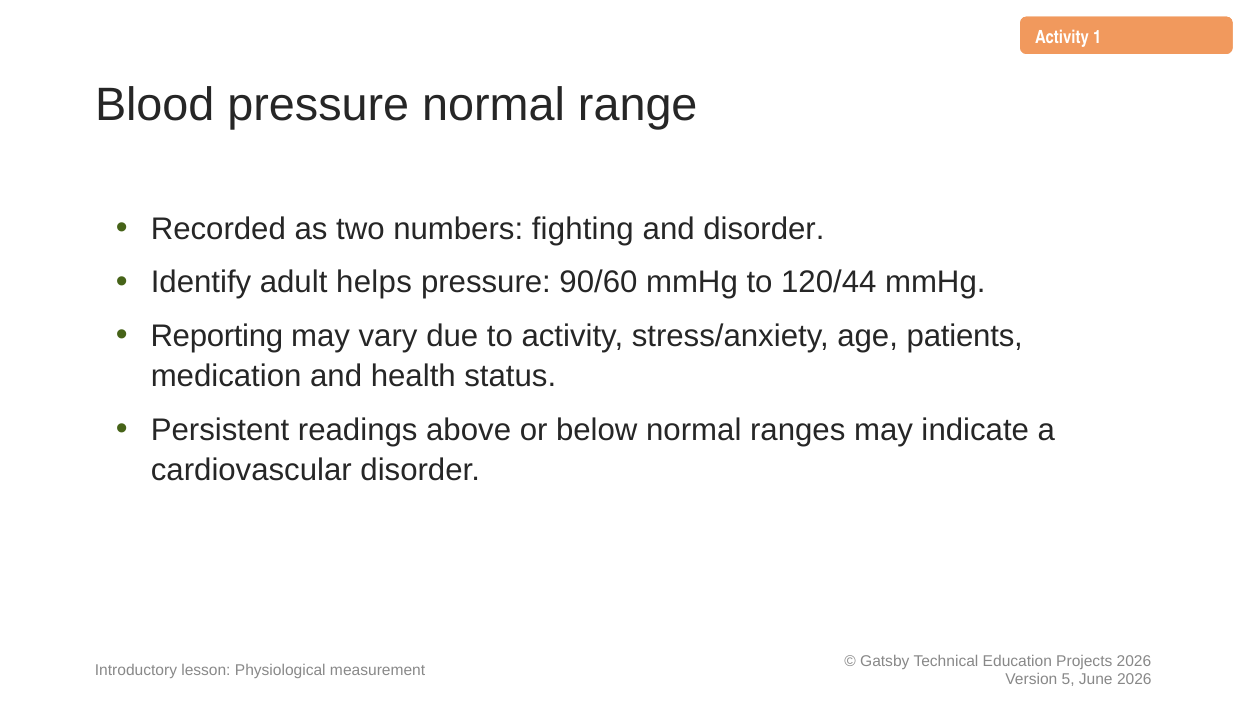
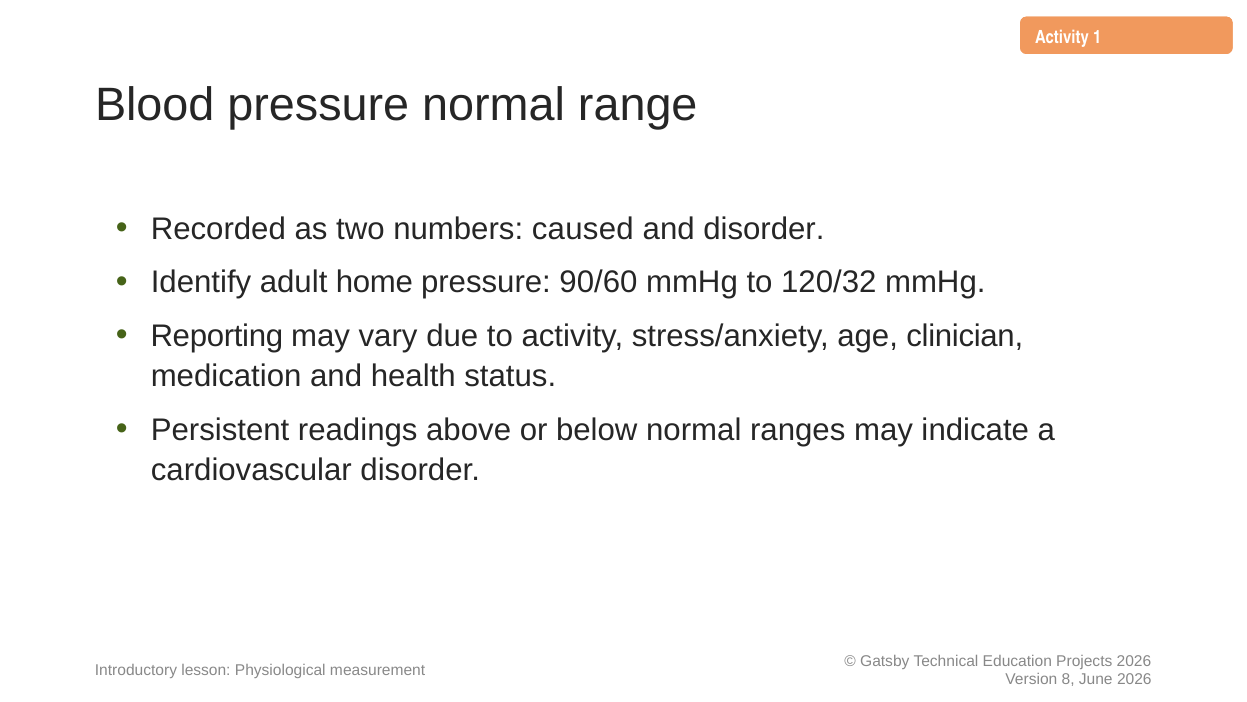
fighting: fighting -> caused
helps: helps -> home
120/44: 120/44 -> 120/32
patients: patients -> clinician
5: 5 -> 8
